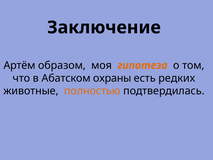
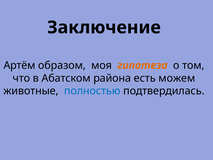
охраны: охраны -> района
редких: редких -> можем
полностью colour: orange -> blue
